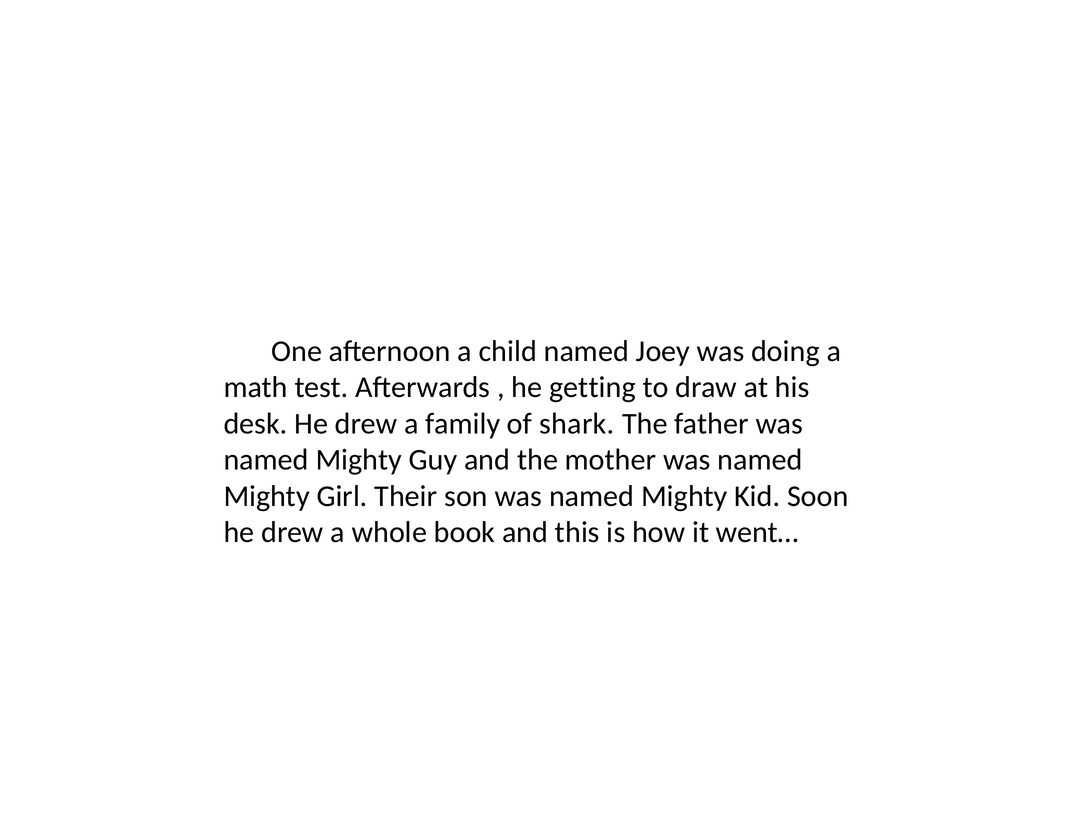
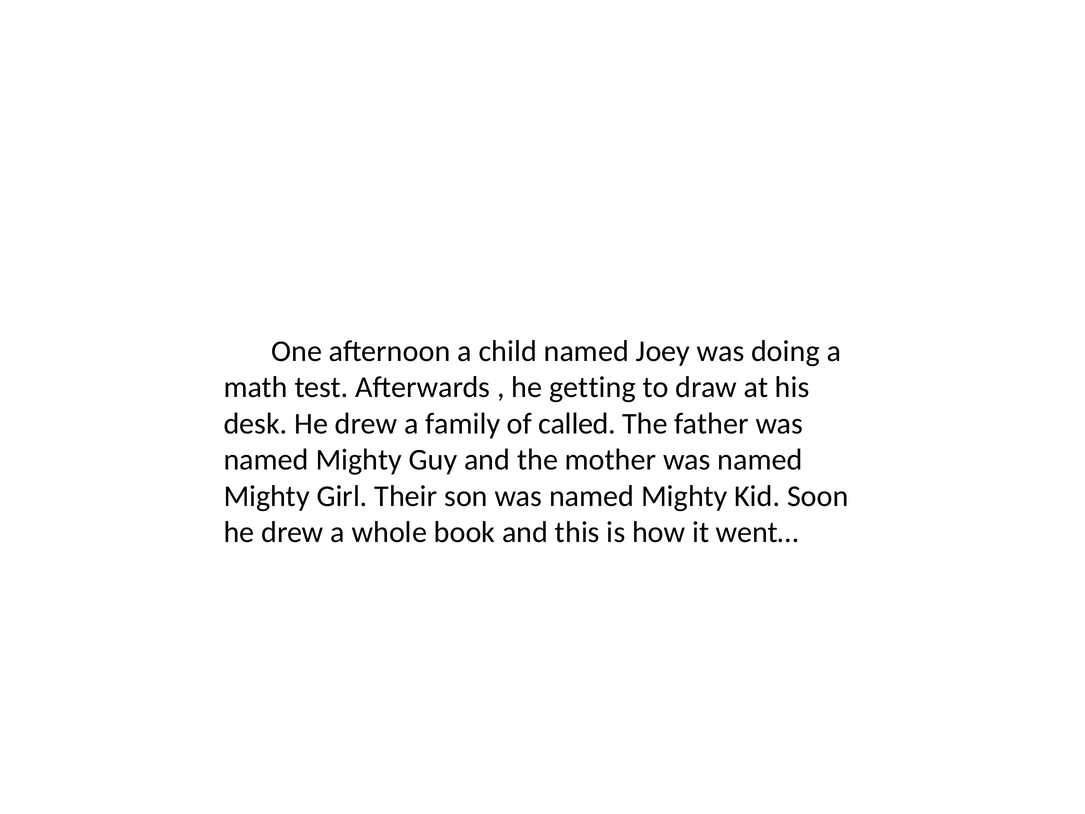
shark: shark -> called
